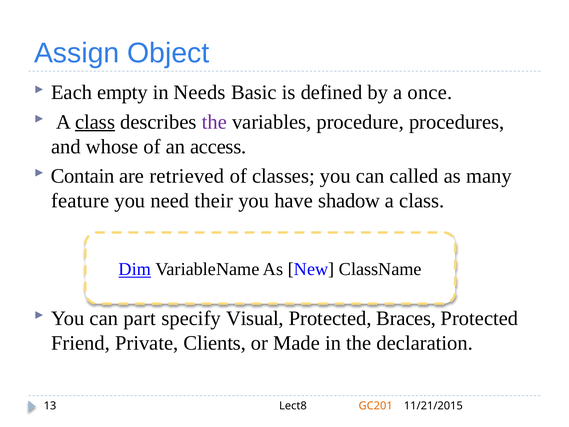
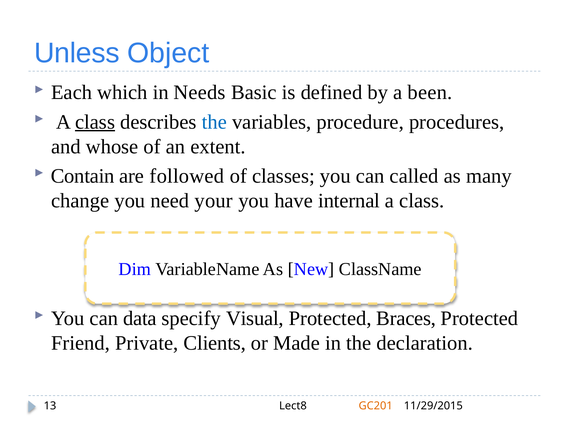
Assign: Assign -> Unless
empty: empty -> which
once: once -> been
the at (214, 122) colour: purple -> blue
access: access -> extent
retrieved: retrieved -> followed
feature: feature -> change
their: their -> your
shadow: shadow -> internal
Dim underline: present -> none
part: part -> data
11/21/2015: 11/21/2015 -> 11/29/2015
